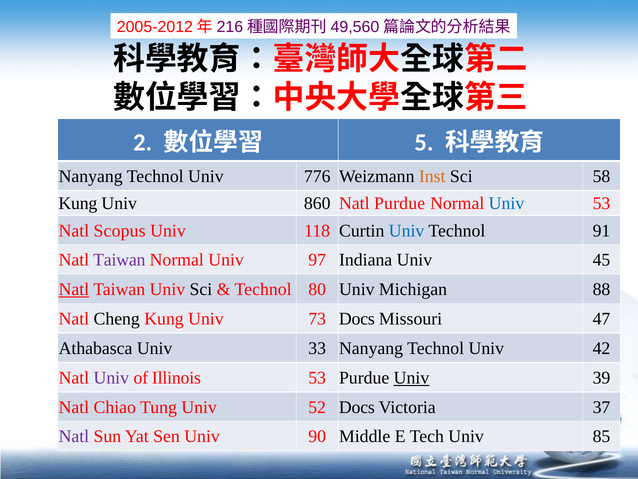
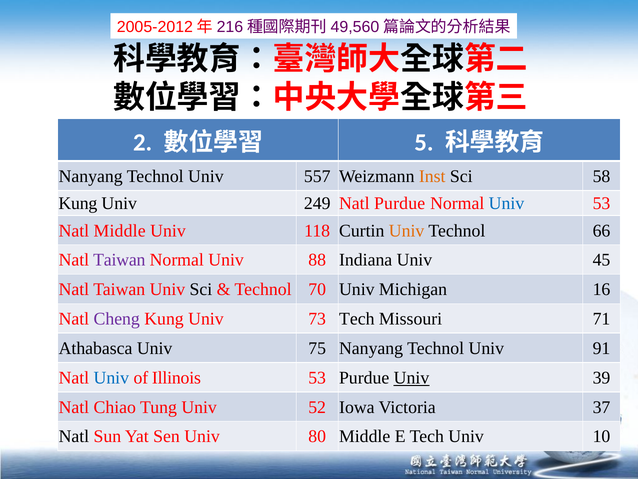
776: 776 -> 557
860: 860 -> 249
Natl Scopus: Scopus -> Middle
Univ at (407, 230) colour: blue -> orange
91: 91 -> 66
97: 97 -> 88
Natl at (74, 289) underline: present -> none
80: 80 -> 70
88: 88 -> 16
Cheng colour: black -> purple
73 Docs: Docs -> Tech
47: 47 -> 71
33: 33 -> 75
42: 42 -> 91
Univ at (111, 377) colour: purple -> blue
52 Docs: Docs -> Iowa
Natl at (74, 436) colour: purple -> black
90: 90 -> 80
85: 85 -> 10
